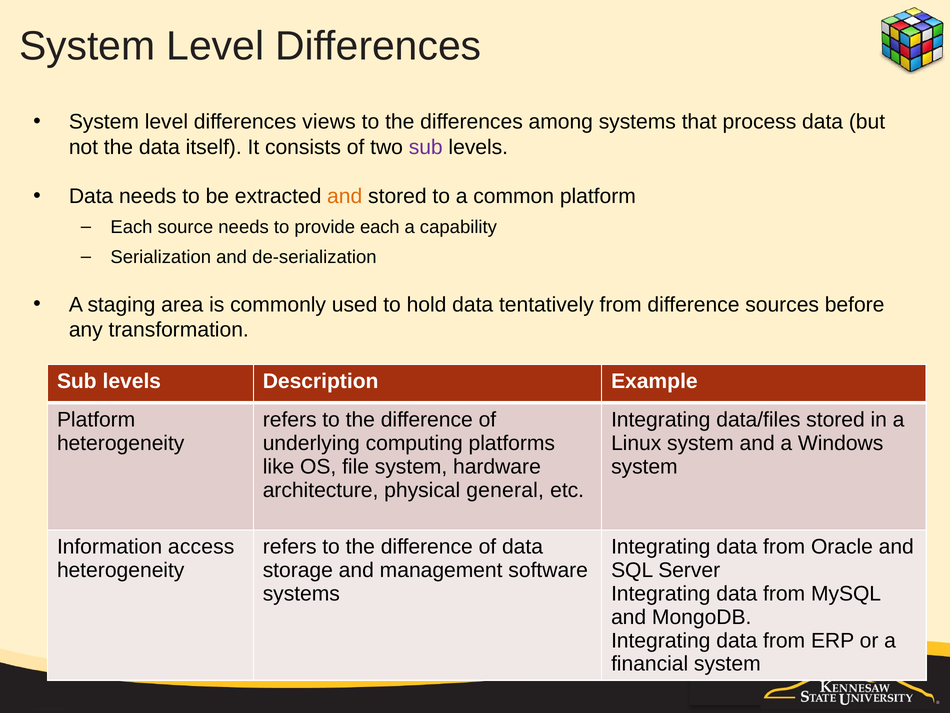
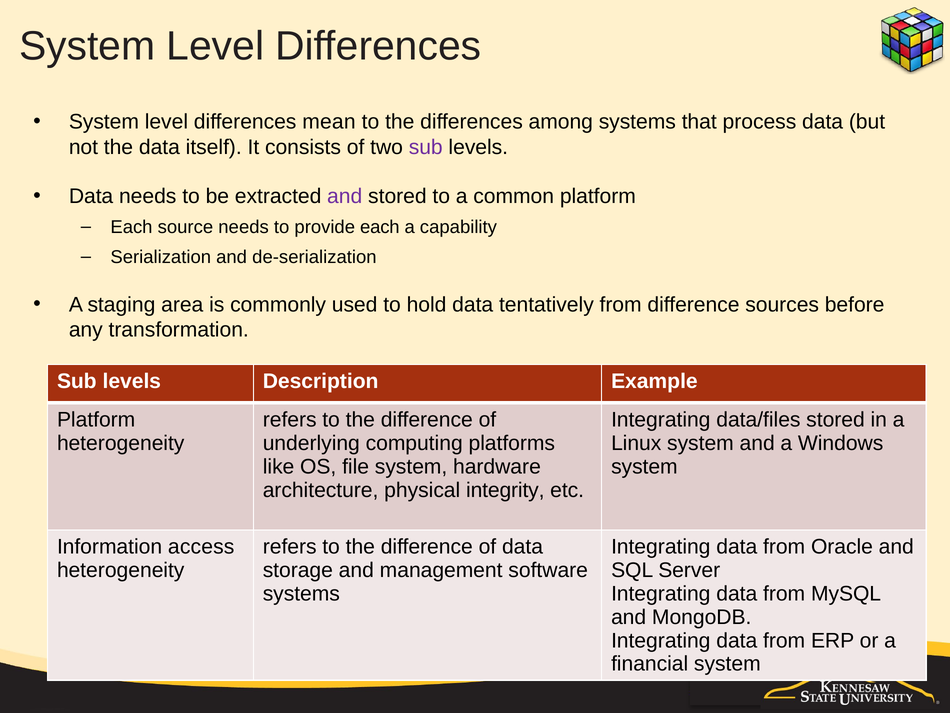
views: views -> mean
and at (345, 196) colour: orange -> purple
general: general -> integrity
